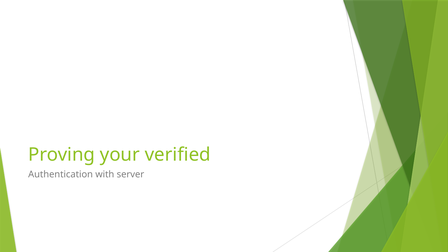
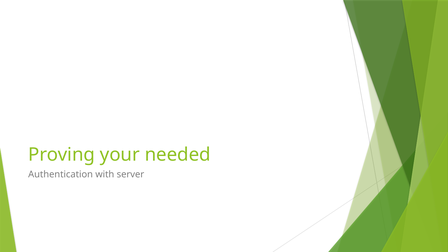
verified: verified -> needed
